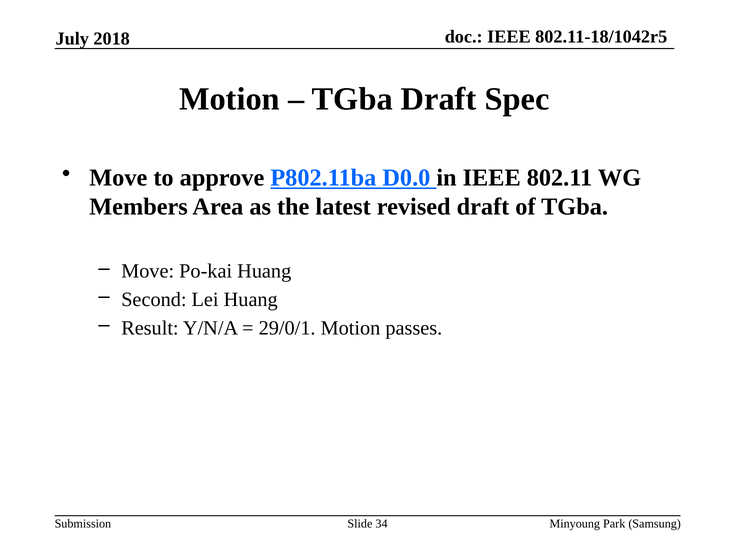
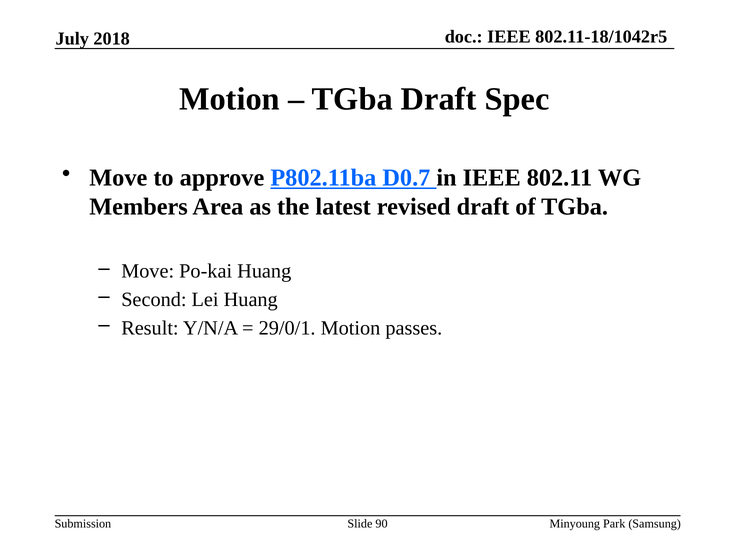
D0.0: D0.0 -> D0.7
34: 34 -> 90
